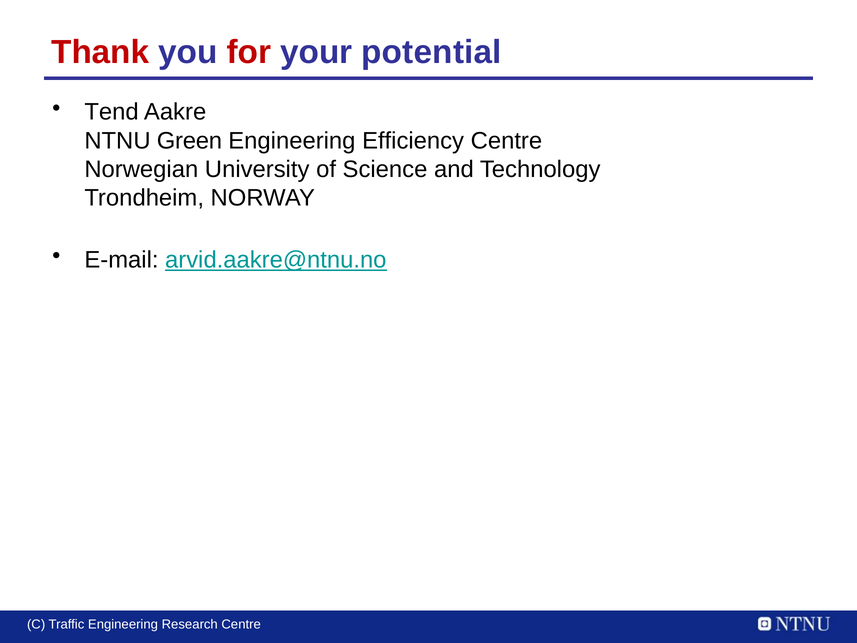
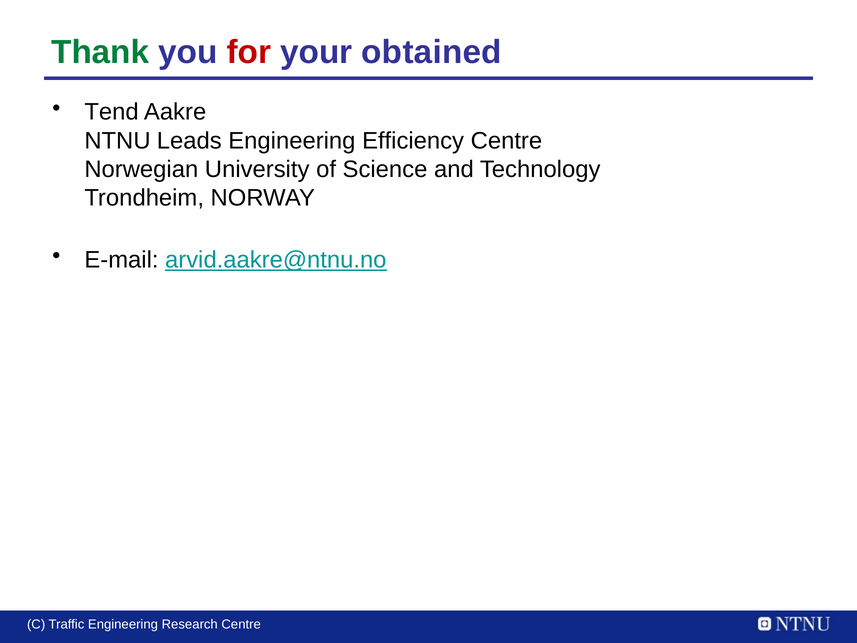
Thank colour: red -> green
potential: potential -> obtained
Green: Green -> Leads
